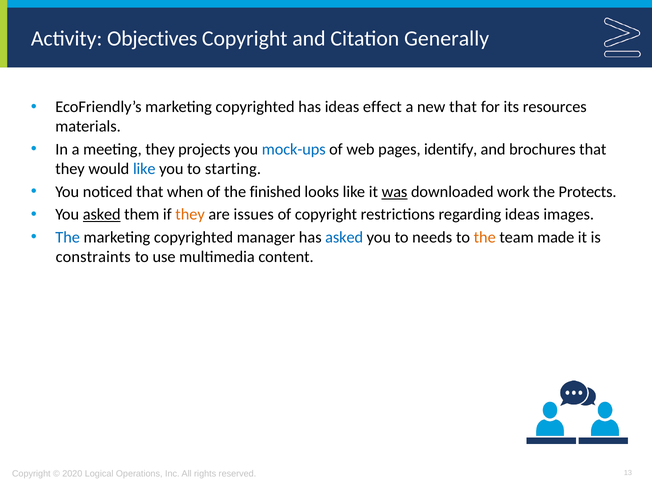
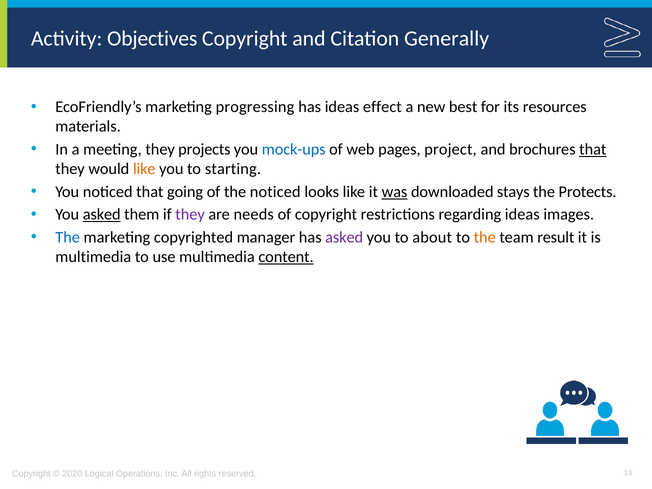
EcoFriendly’s marketing copyrighted: copyrighted -> progressing
new that: that -> best
identify: identify -> project
that at (593, 149) underline: none -> present
like at (144, 169) colour: blue -> orange
when: when -> going
the finished: finished -> noticed
work: work -> stays
they at (190, 215) colour: orange -> purple
issues: issues -> needs
asked at (344, 237) colour: blue -> purple
needs: needs -> about
made: made -> result
constraints at (93, 257): constraints -> multimedia
content underline: none -> present
